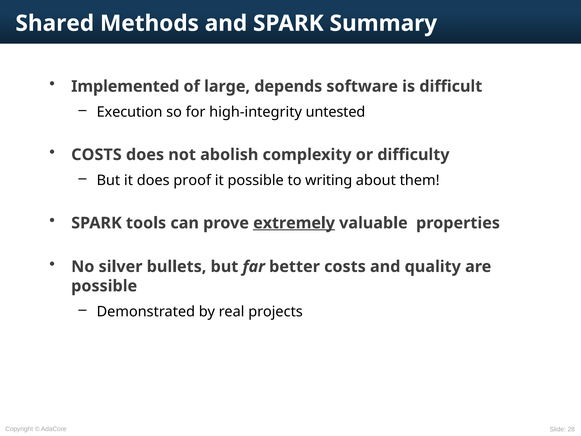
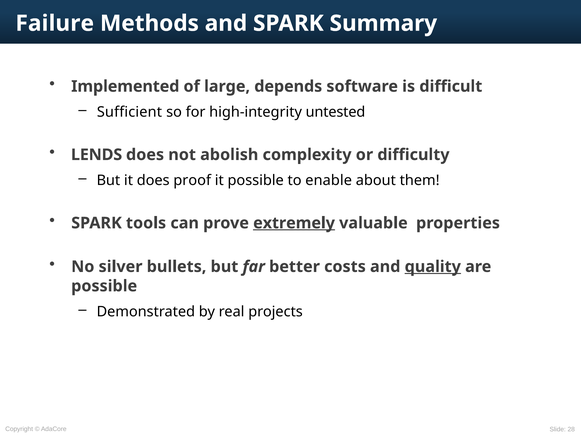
Shared: Shared -> Failure
Execution: Execution -> Sufficient
COSTS at (96, 155): COSTS -> LENDS
writing: writing -> enable
quality underline: none -> present
